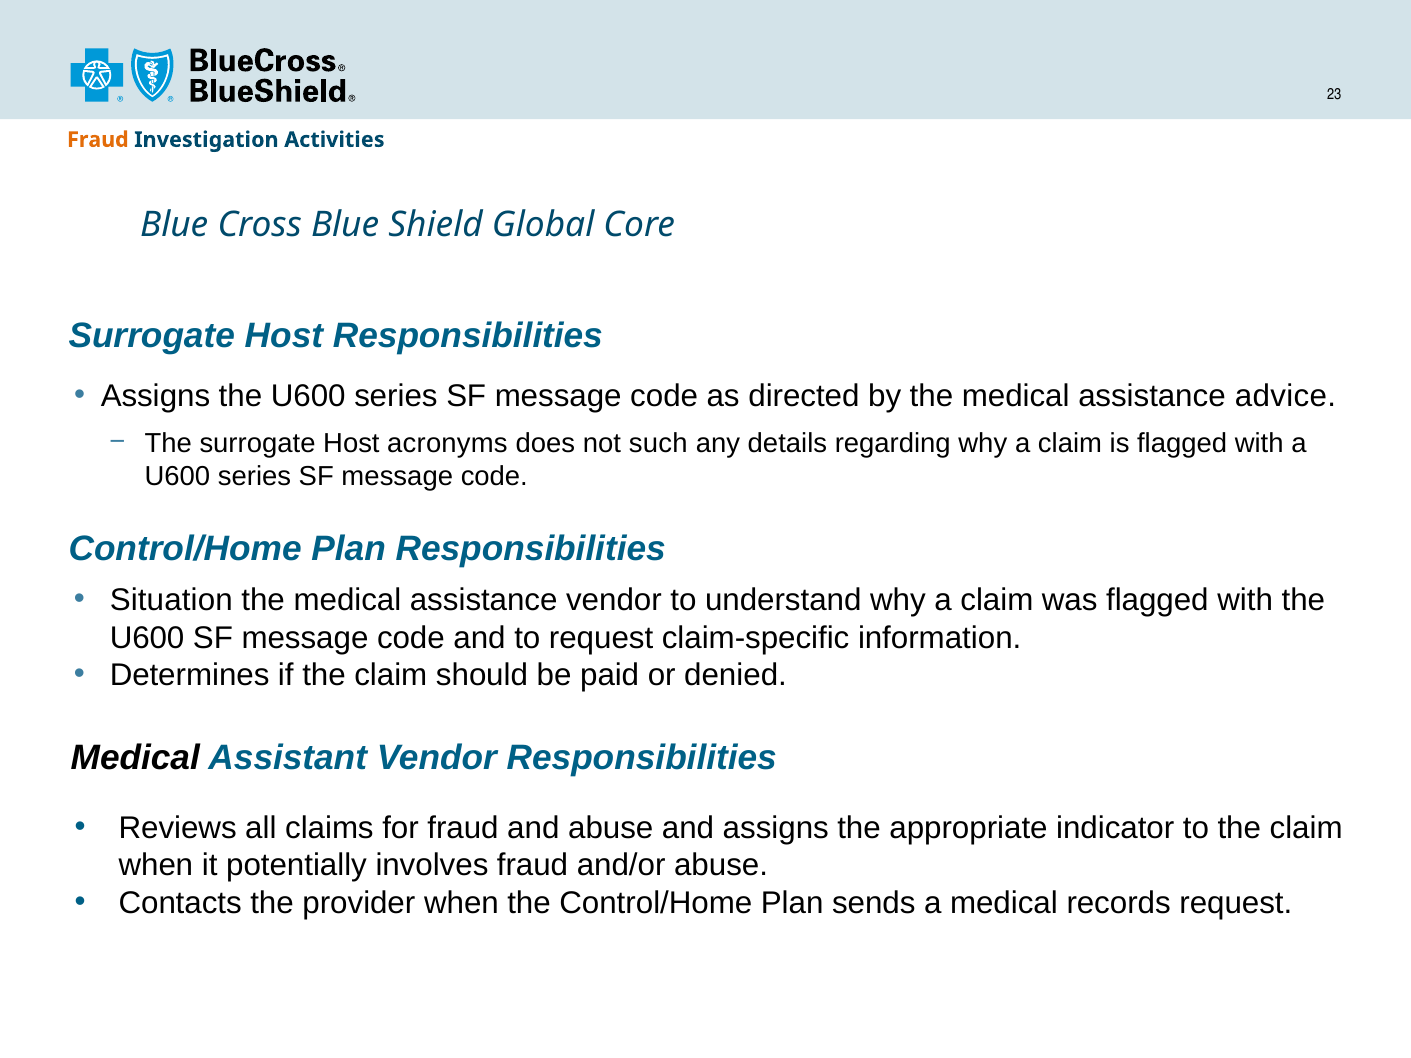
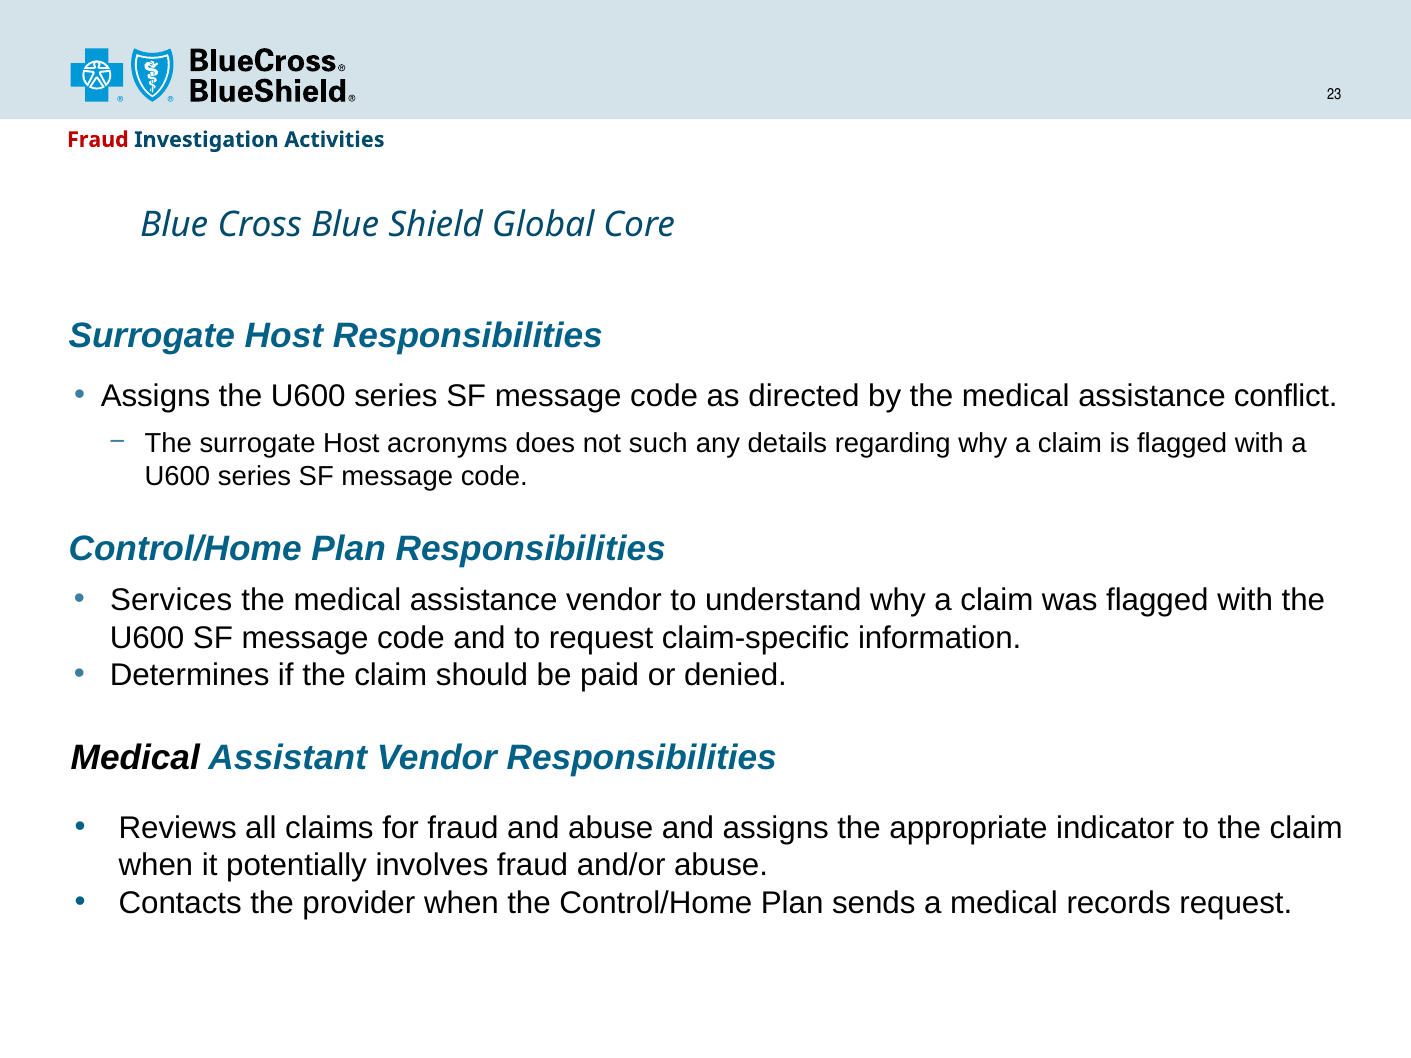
Fraud at (98, 140) colour: orange -> red
advice: advice -> conflict
Situation: Situation -> Services
